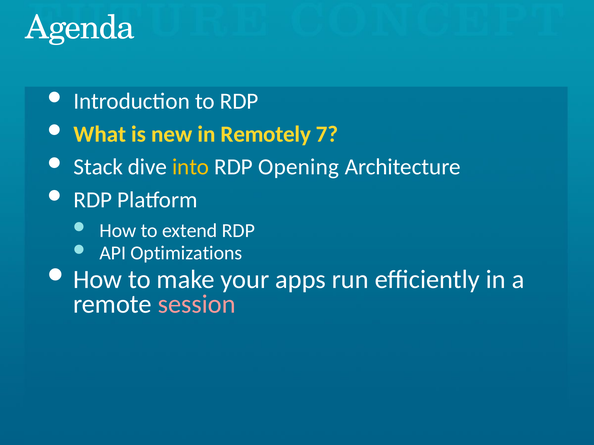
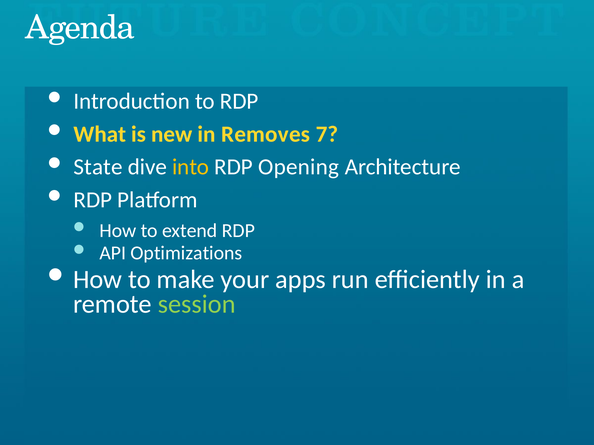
Remotely: Remotely -> Removes
Stack: Stack -> State
session colour: pink -> light green
